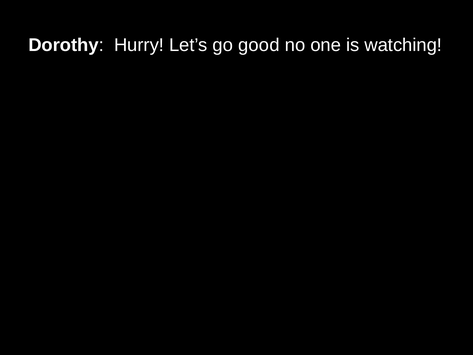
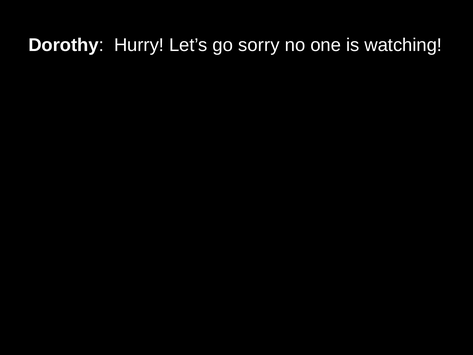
good: good -> sorry
